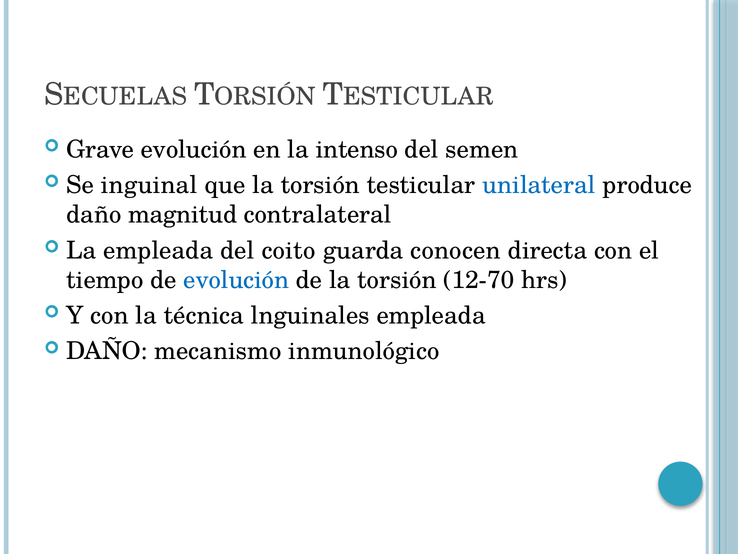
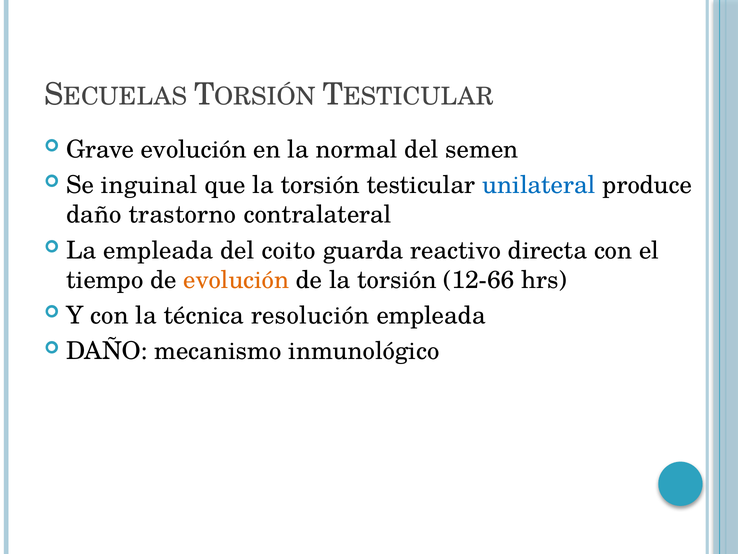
intenso: intenso -> normal
magnitud: magnitud -> trastorno
conocen: conocen -> reactivo
evolución at (236, 280) colour: blue -> orange
12-70: 12-70 -> 12-66
lnguinales: lnguinales -> resolución
